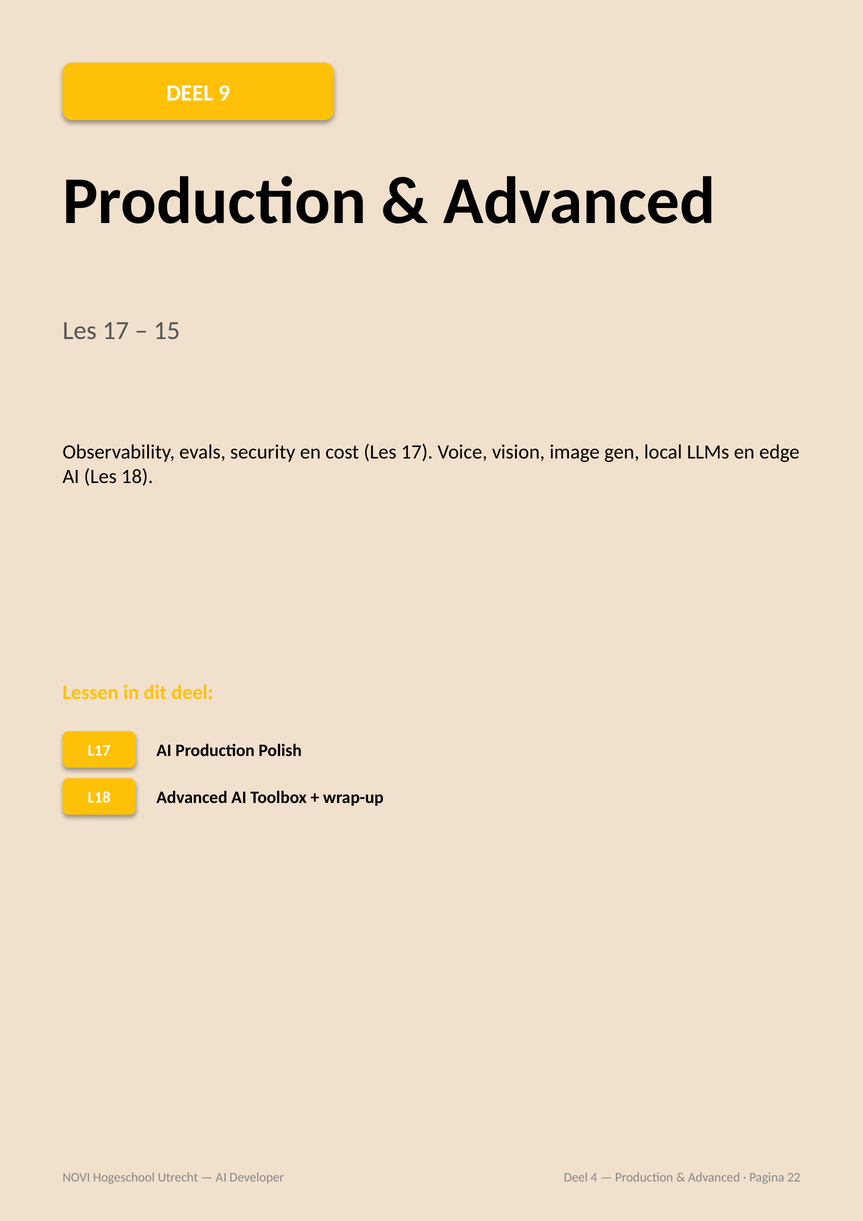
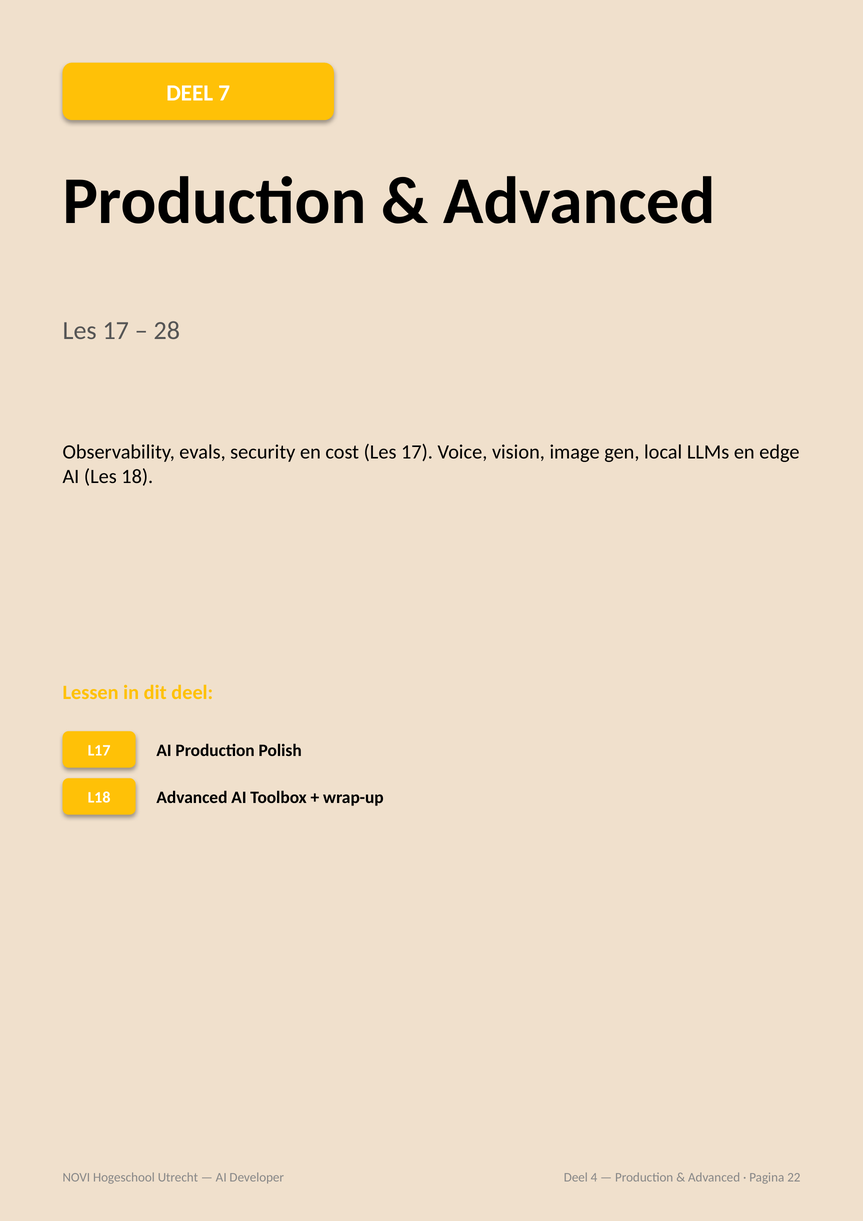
9: 9 -> 7
15: 15 -> 28
